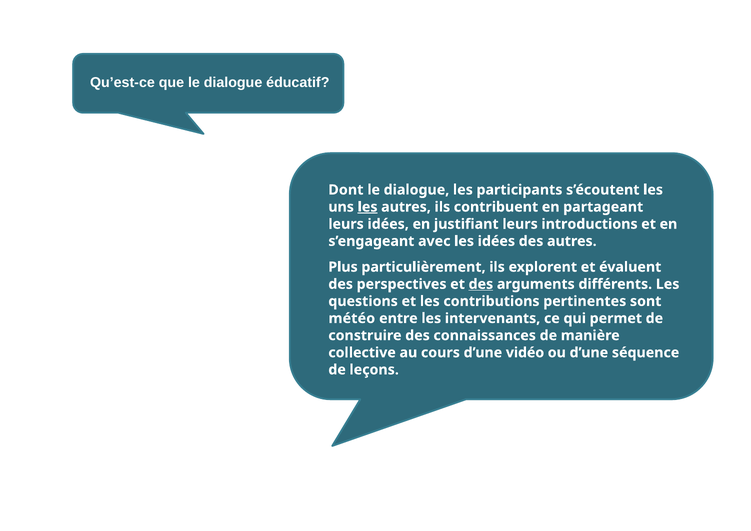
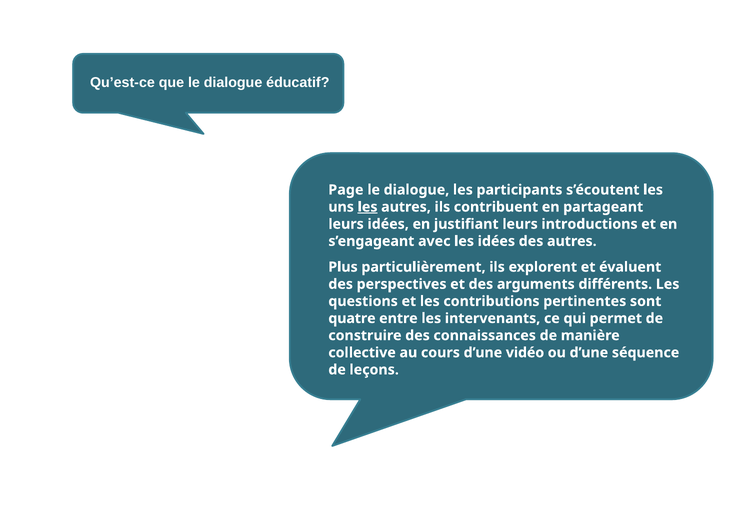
Dont: Dont -> Page
des at (481, 284) underline: present -> none
météo: météo -> quatre
